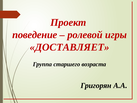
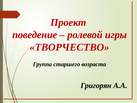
ДОСТАВЛЯЕТ: ДОСТАВЛЯЕТ -> ТВОРЧЕСТВО
